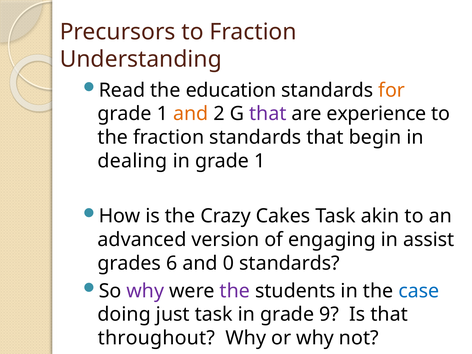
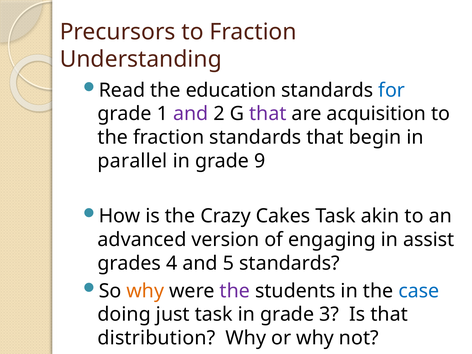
for colour: orange -> blue
and at (191, 114) colour: orange -> purple
experience: experience -> acquisition
dealing: dealing -> parallel
in grade 1: 1 -> 9
6: 6 -> 4
0: 0 -> 5
why at (145, 291) colour: purple -> orange
9: 9 -> 3
throughout: throughout -> distribution
